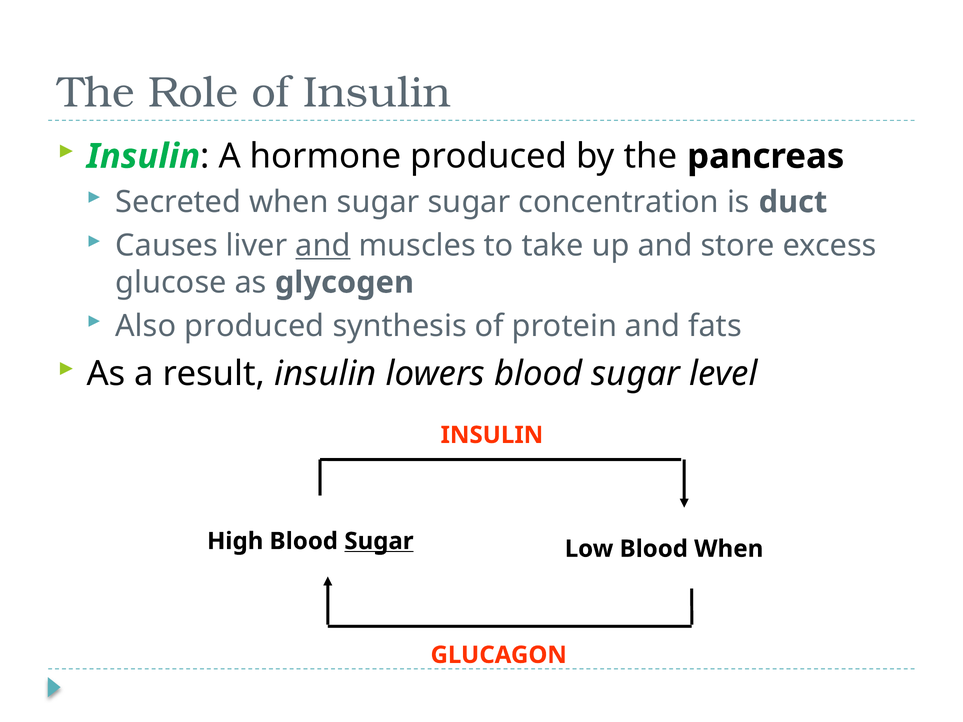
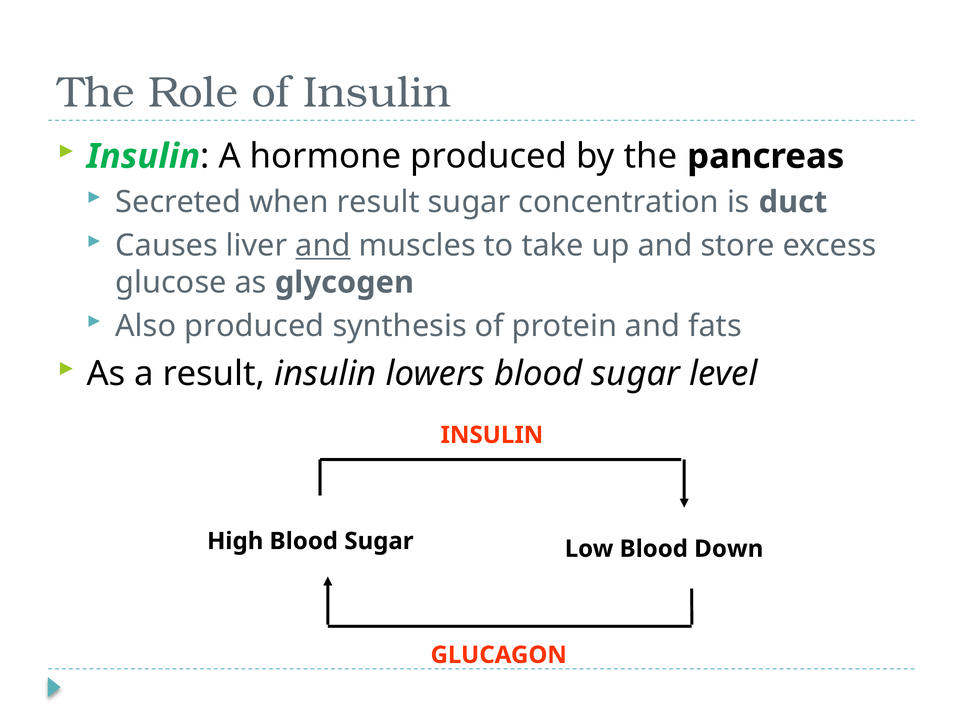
when sugar: sugar -> result
Sugar at (379, 541) underline: present -> none
Blood When: When -> Down
